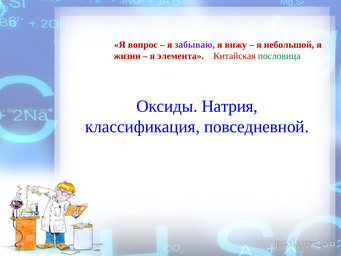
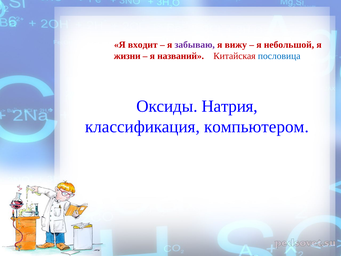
вопрос: вопрос -> входит
элемента: элемента -> названий
пословица colour: green -> blue
повседневной: повседневной -> компьютером
